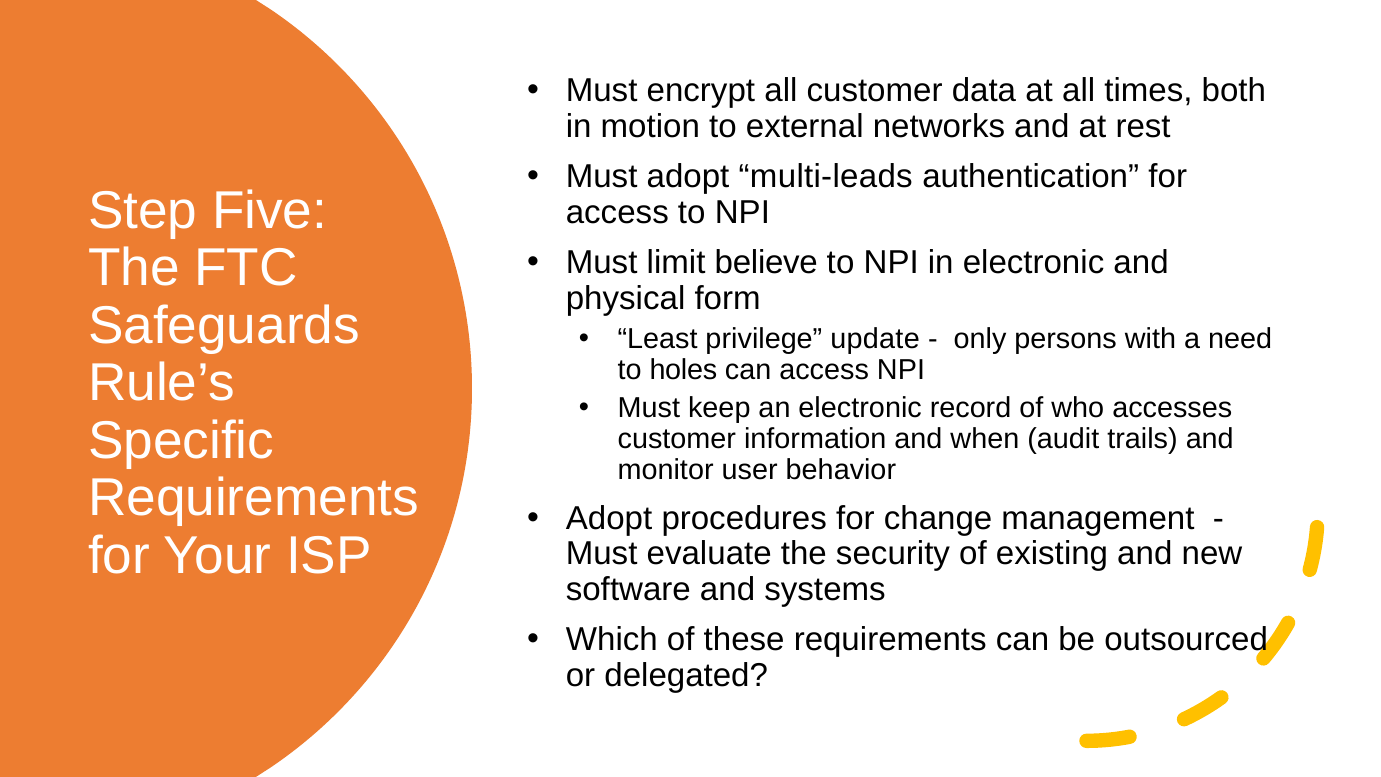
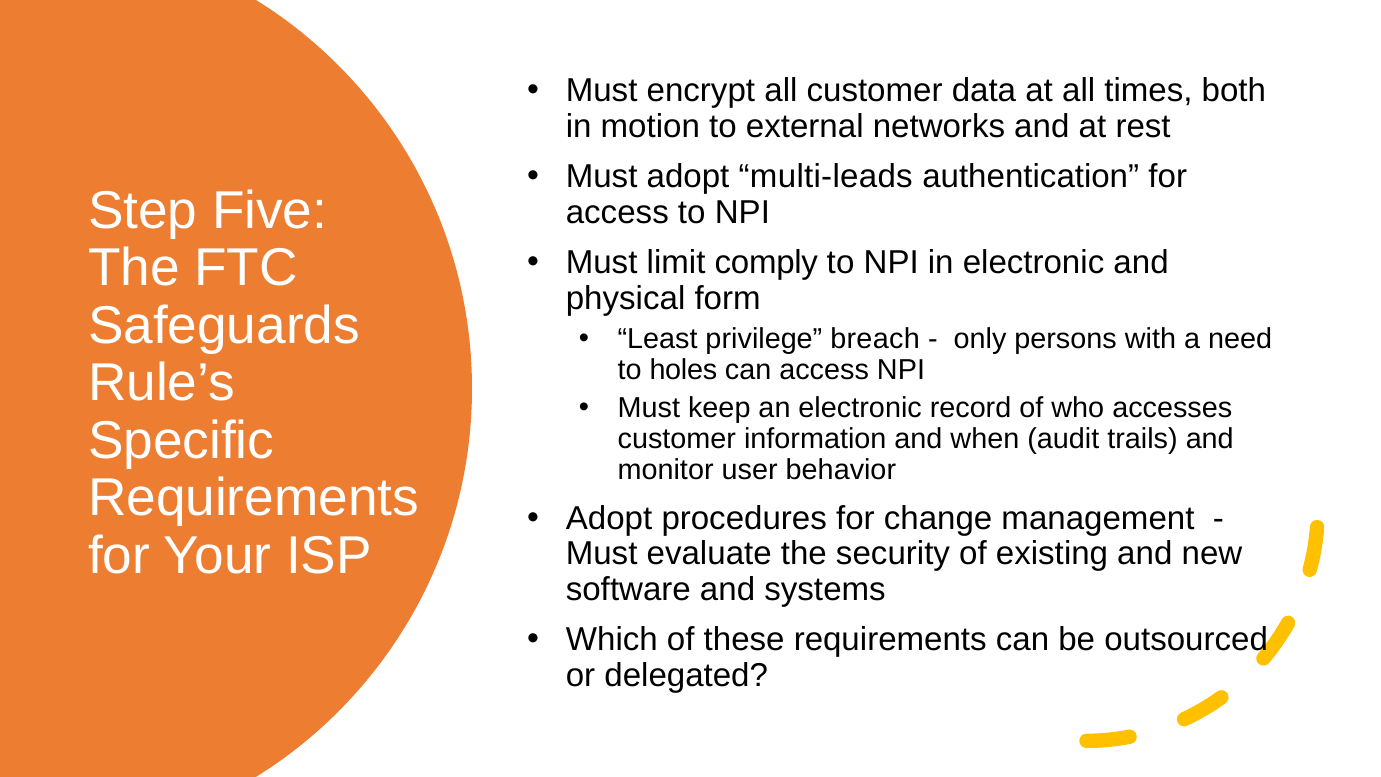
believe: believe -> comply
update: update -> breach
